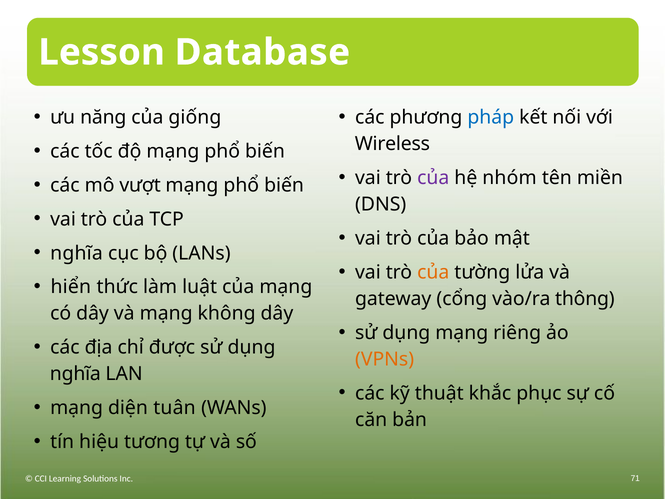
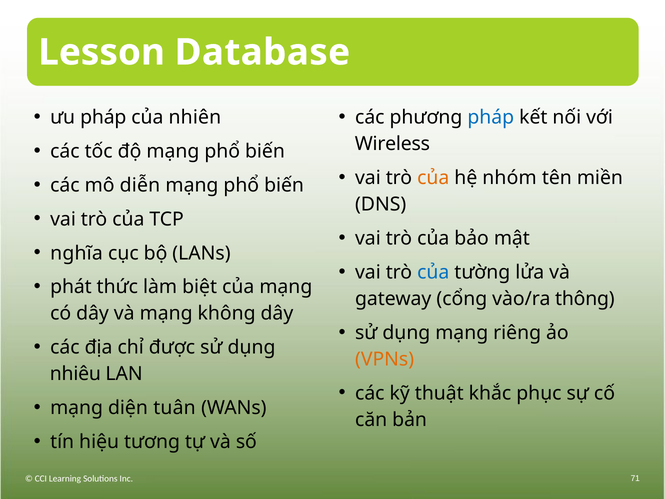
ưu năng: năng -> pháp
giống: giống -> nhiên
của at (433, 178) colour: purple -> orange
vượt: vượt -> diễn
của at (433, 272) colour: orange -> blue
hiển: hiển -> phát
luật: luật -> biệt
nghĩa at (75, 374): nghĩa -> nhiêu
